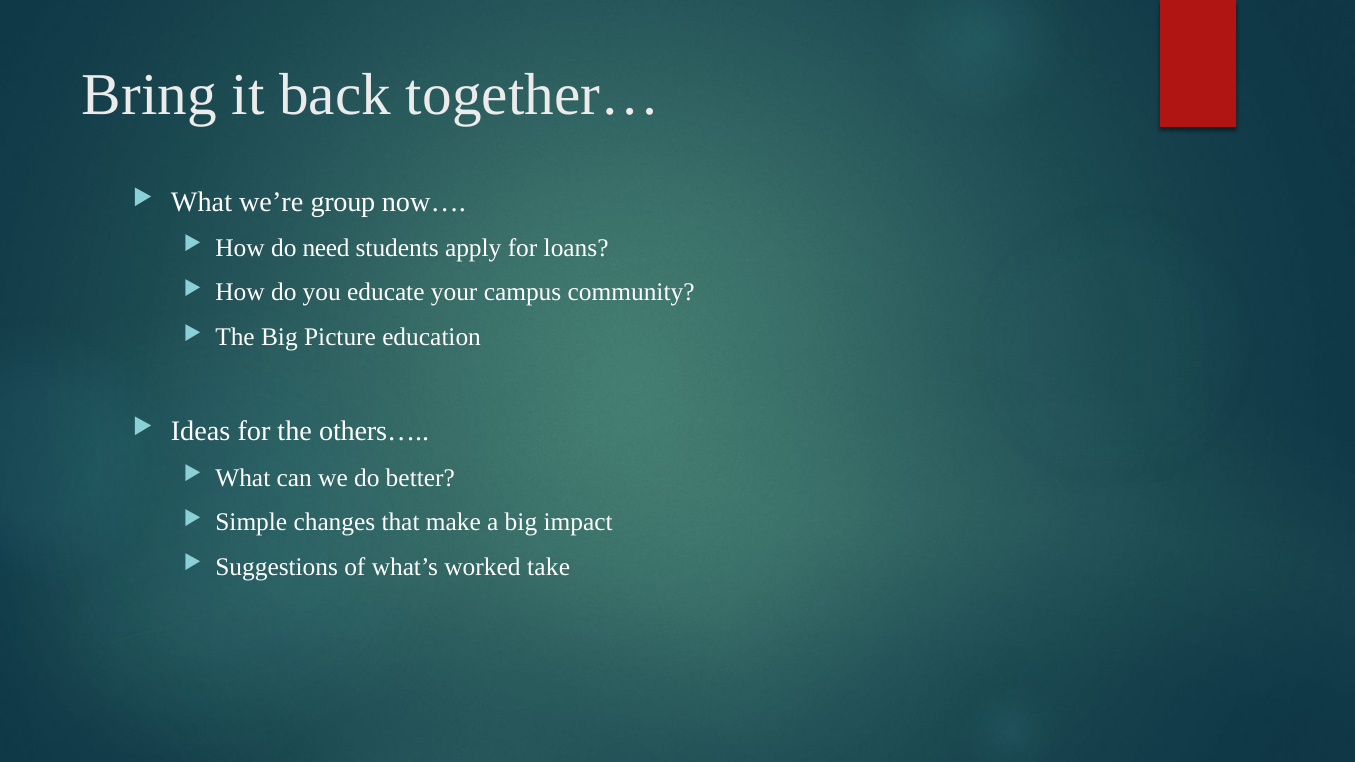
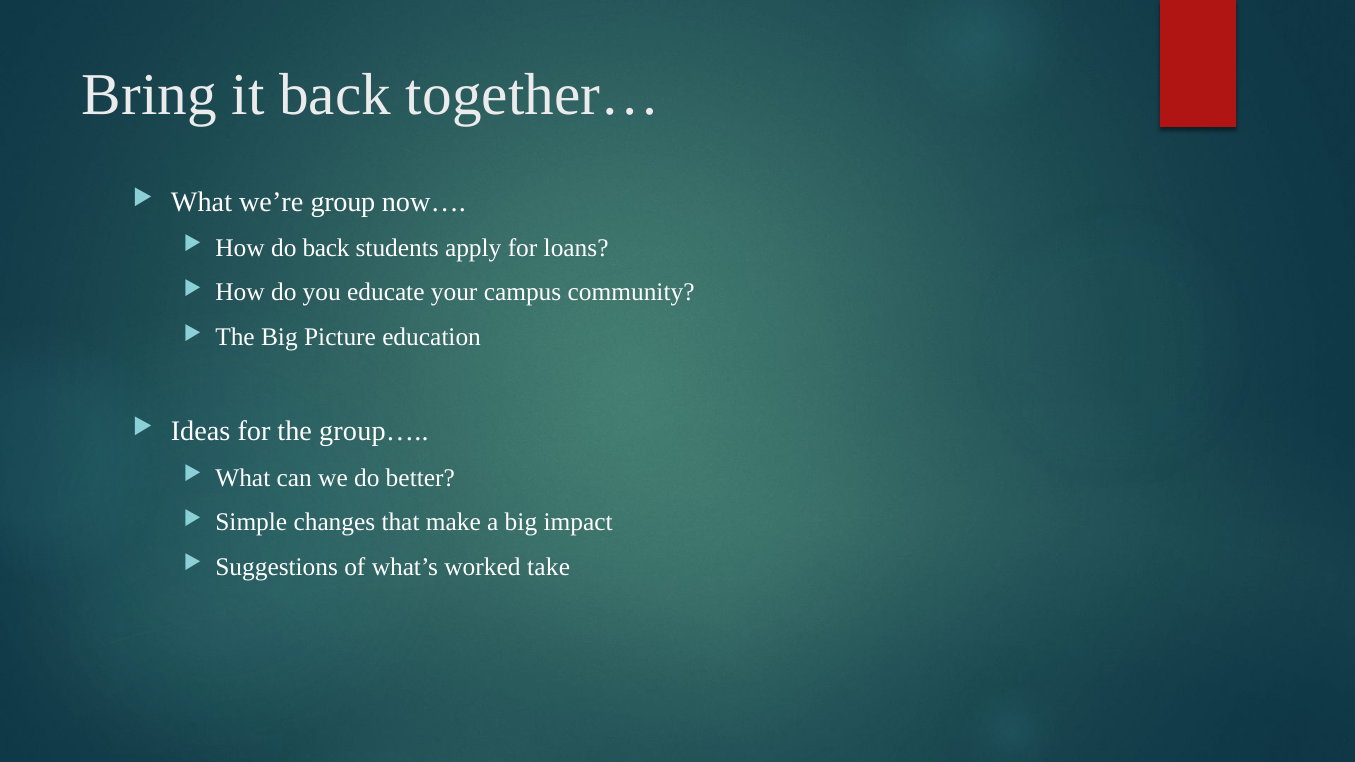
do need: need -> back
others…: others… -> group…
